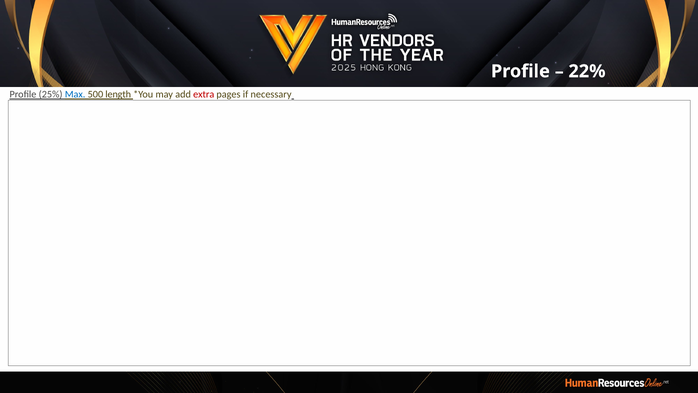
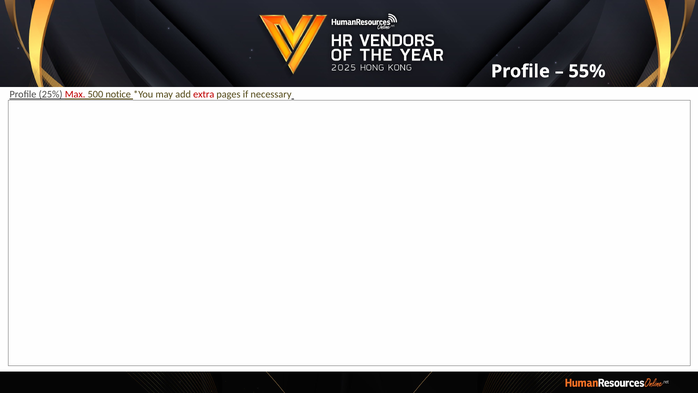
22%: 22% -> 55%
Max colour: blue -> red
length: length -> notice
